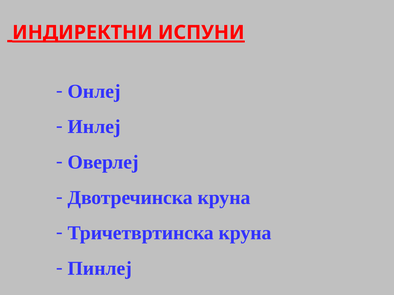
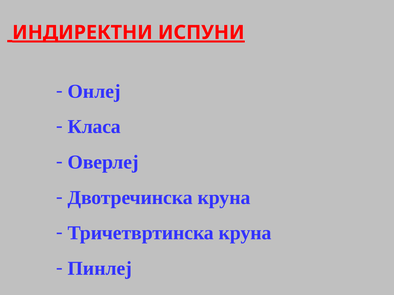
Инлеј: Инлеј -> Класа
